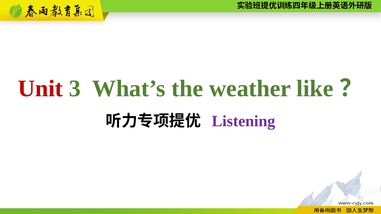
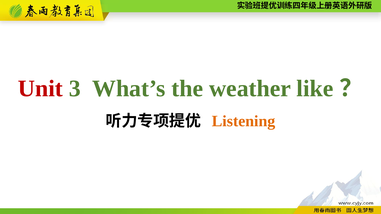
Listening colour: purple -> orange
